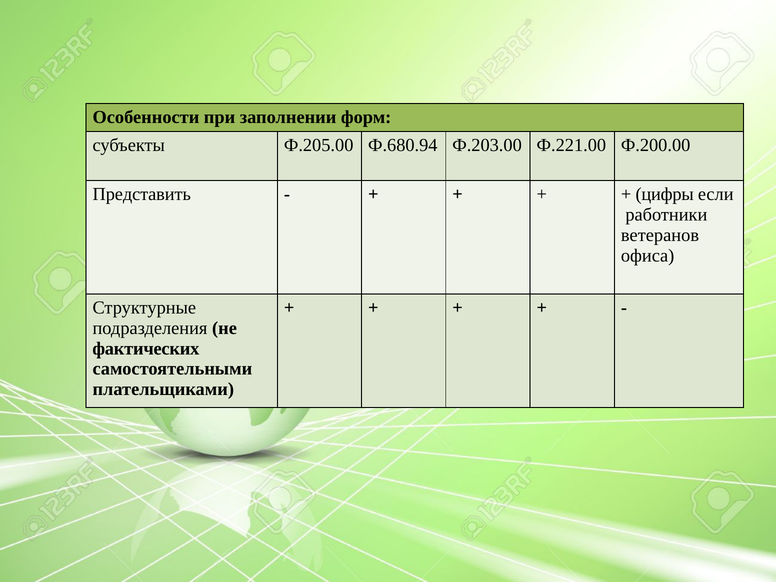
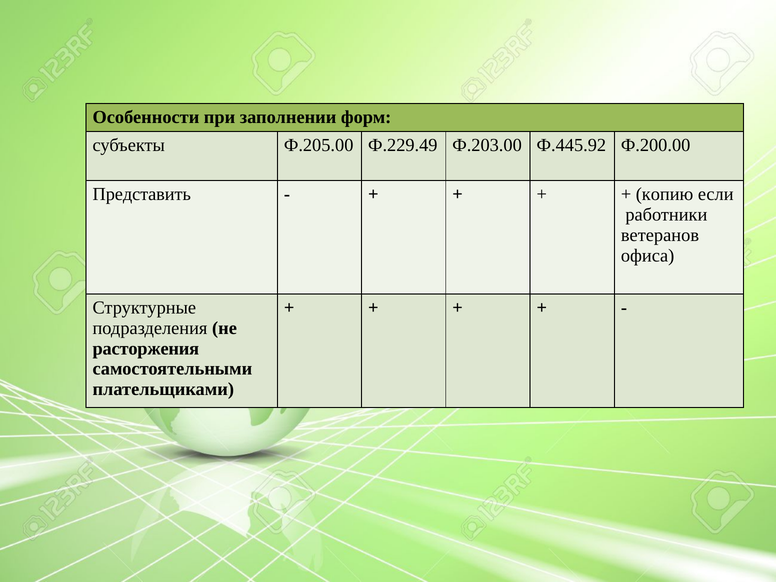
Ф.680.94: Ф.680.94 -> Ф.229.49
Ф.221.00: Ф.221.00 -> Ф.445.92
цифры: цифры -> копию
фактических: фактических -> расторжения
